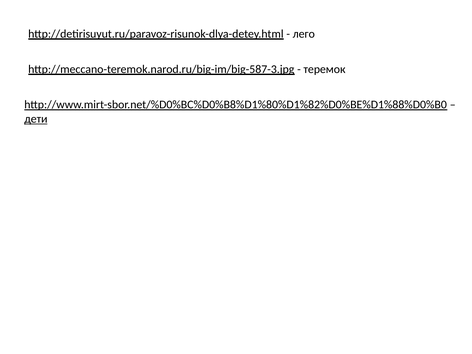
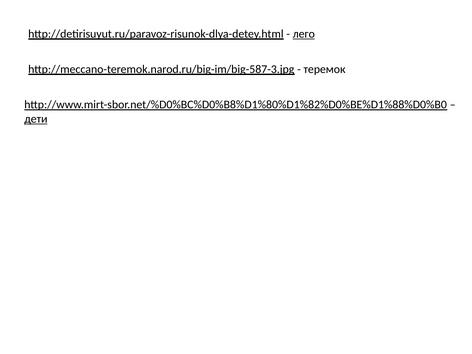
лего underline: none -> present
